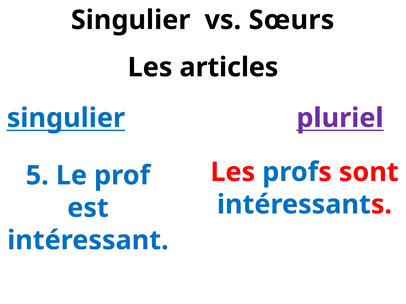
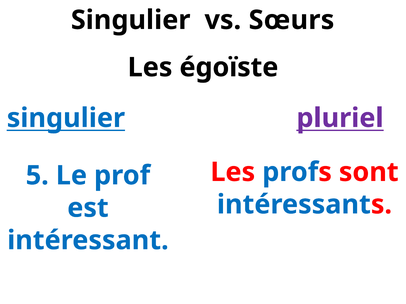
articles: articles -> égoïste
